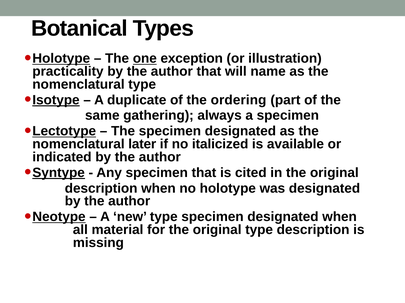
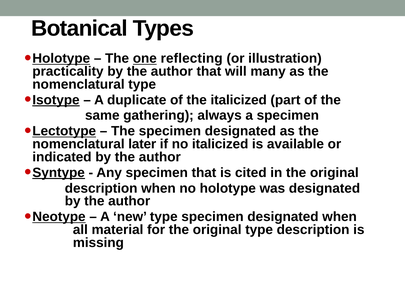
exception: exception -> reflecting
name: name -> many
the ordering: ordering -> italicized
